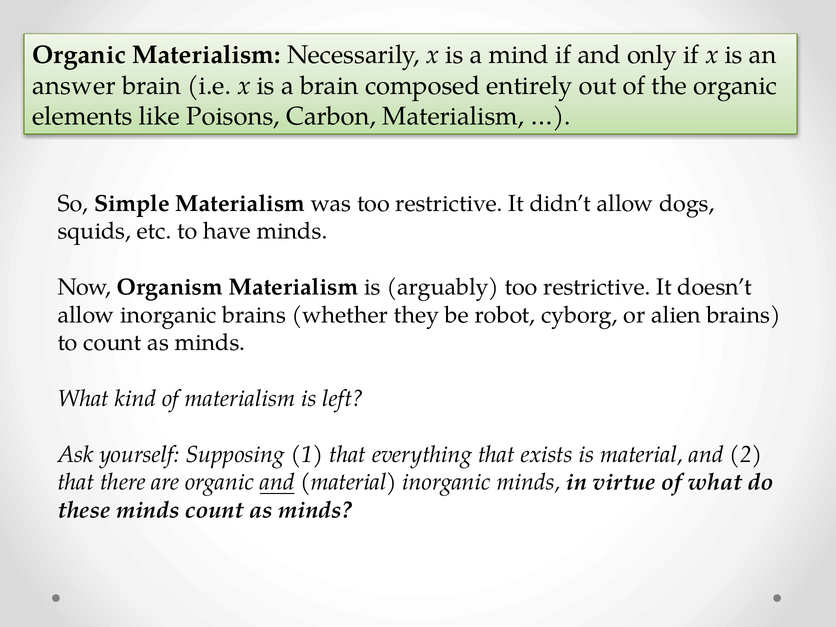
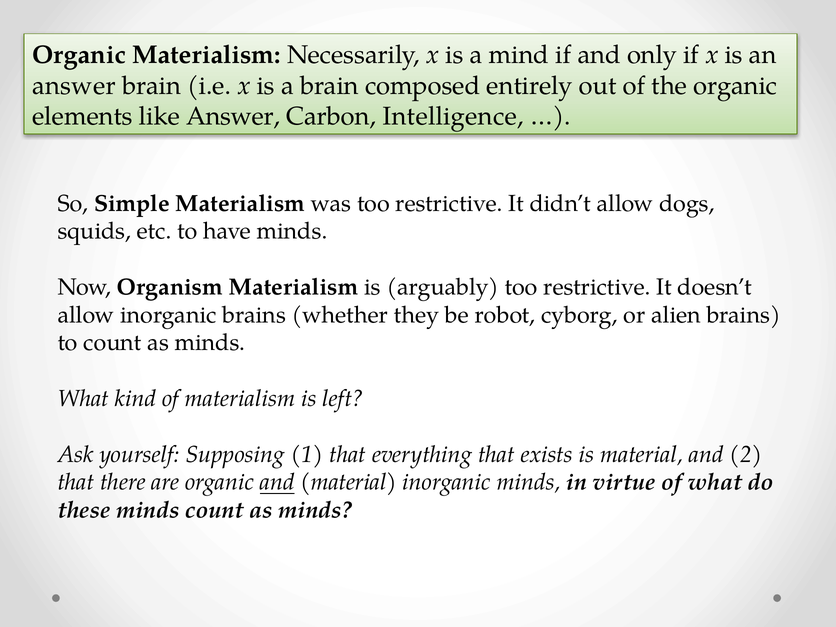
like Poisons: Poisons -> Answer
Carbon Materialism: Materialism -> Intelligence
